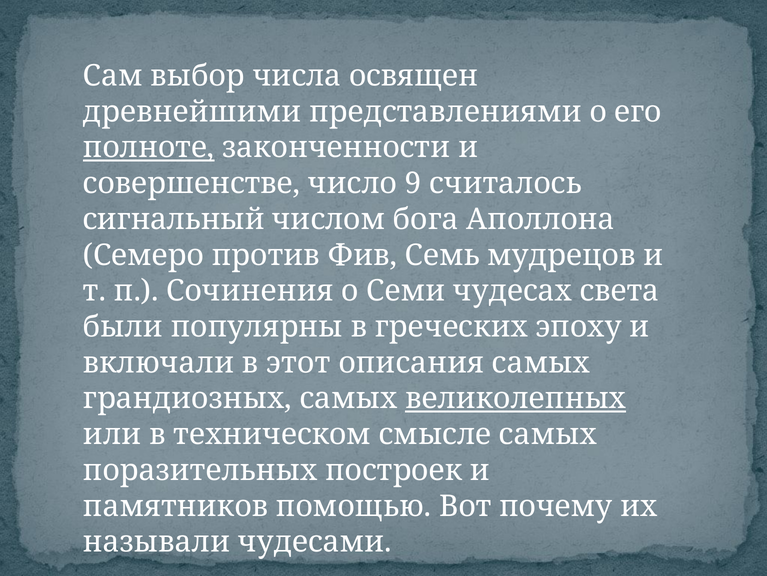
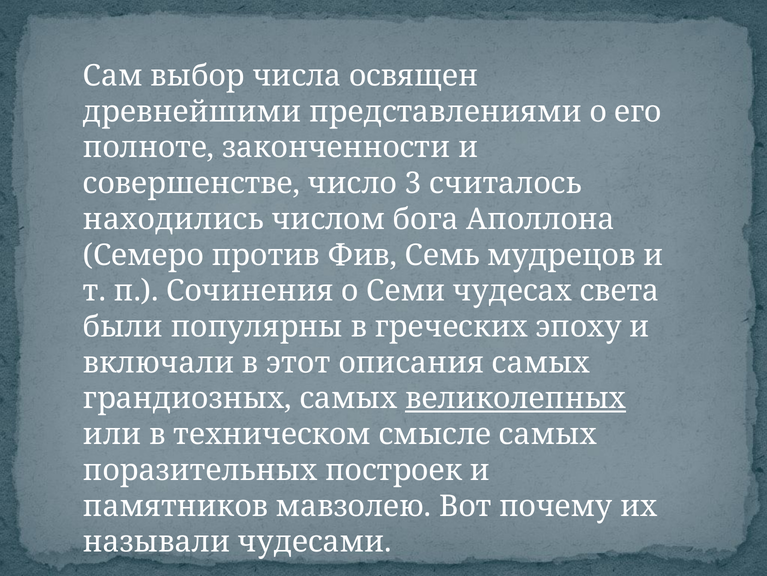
полноте underline: present -> none
9: 9 -> 3
сигнальный: сигнальный -> находились
помощью: помощью -> мавзолею
